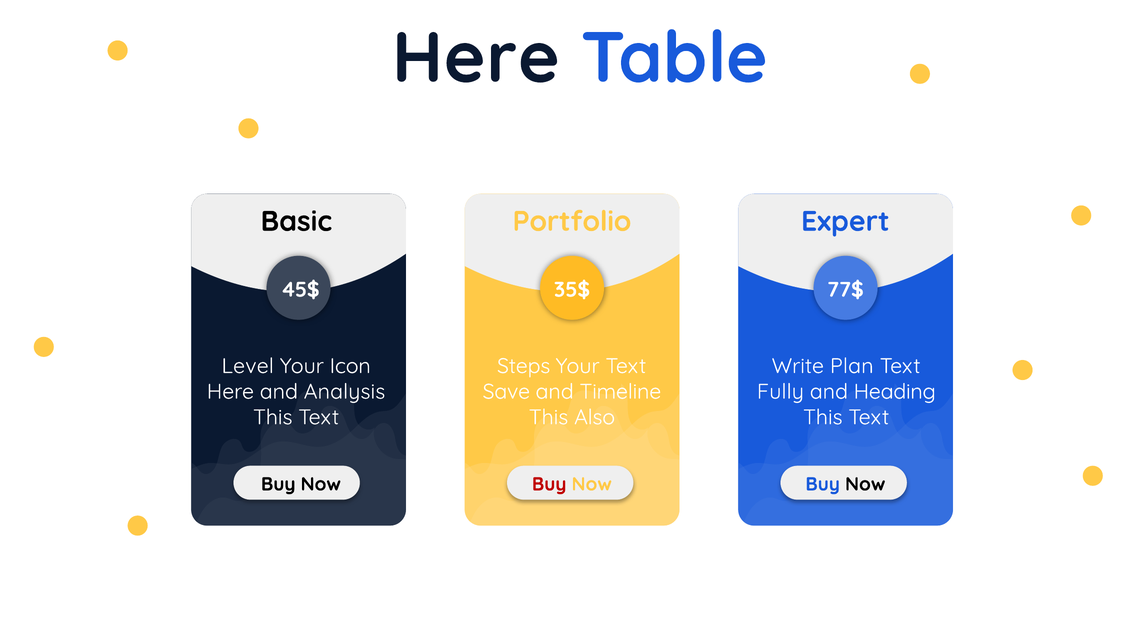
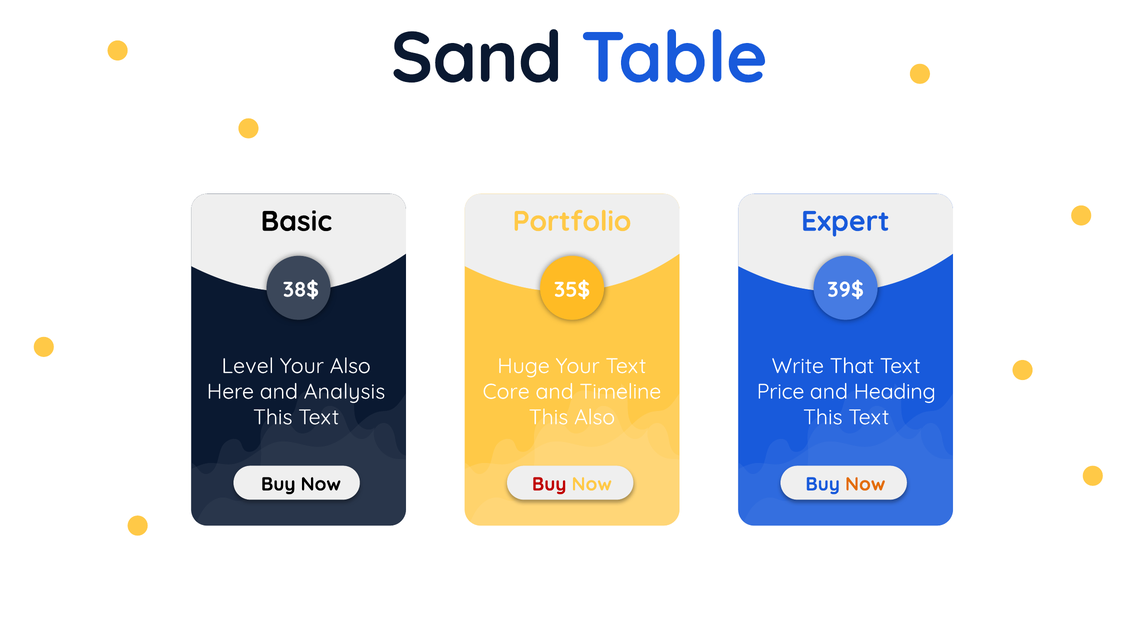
Here at (476, 58): Here -> Sand
45$: 45$ -> 38$
77$: 77$ -> 39$
Your Icon: Icon -> Also
Steps: Steps -> Huge
Plan: Plan -> That
Save: Save -> Core
Fully: Fully -> Price
Now at (865, 484) colour: black -> orange
